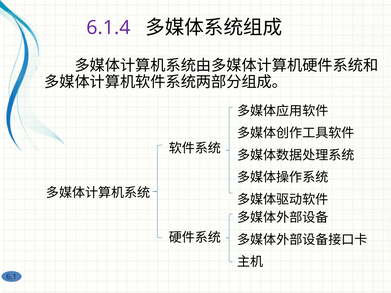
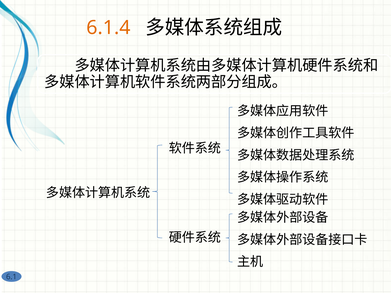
6.1.4 colour: purple -> orange
